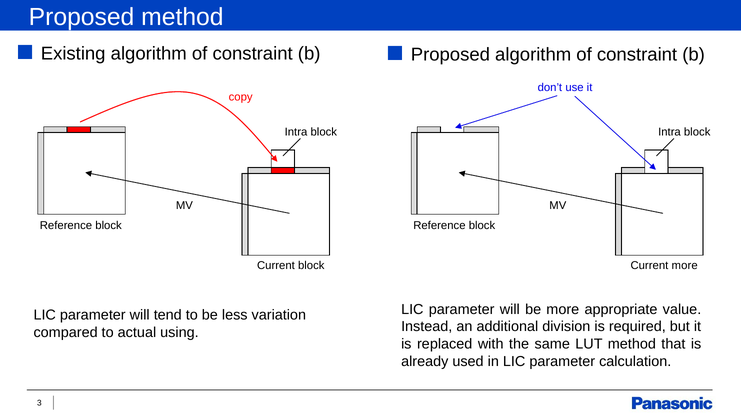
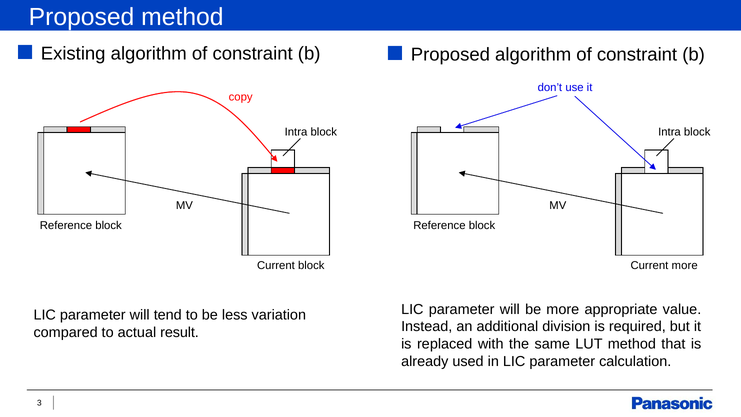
using: using -> result
